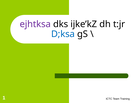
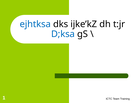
ejhtksa colour: purple -> blue
